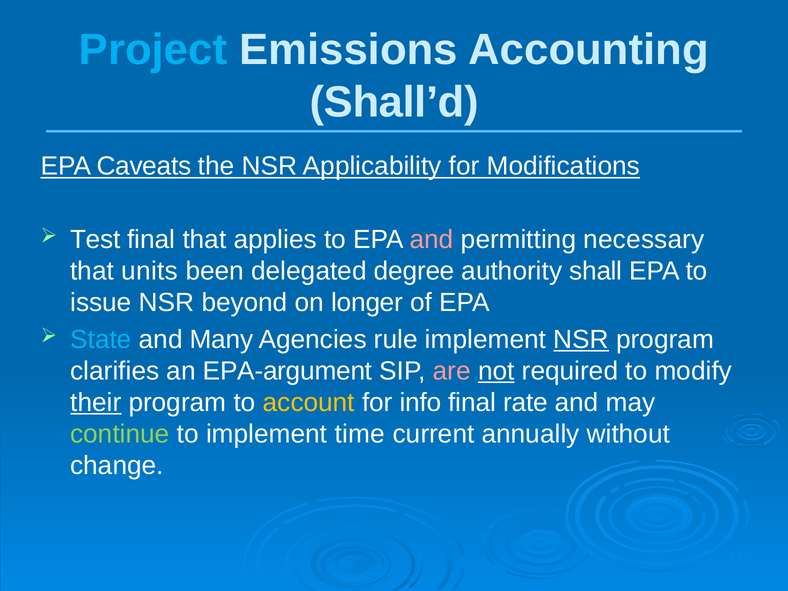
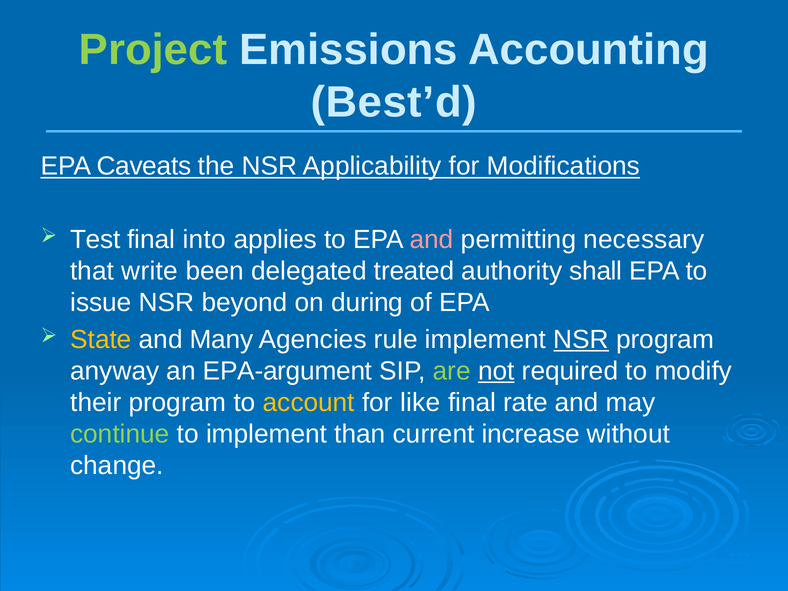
Project colour: light blue -> light green
Shall’d: Shall’d -> Best’d
final that: that -> into
units: units -> write
degree: degree -> treated
longer: longer -> during
State colour: light blue -> yellow
clarifies: clarifies -> anyway
are colour: pink -> light green
their underline: present -> none
info: info -> like
time: time -> than
annually: annually -> increase
